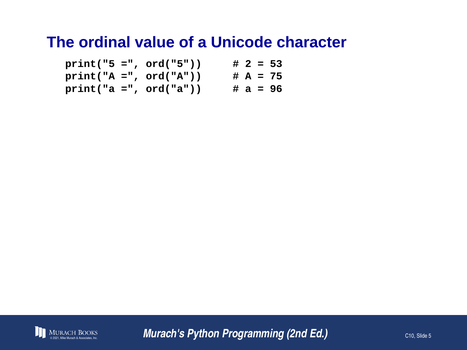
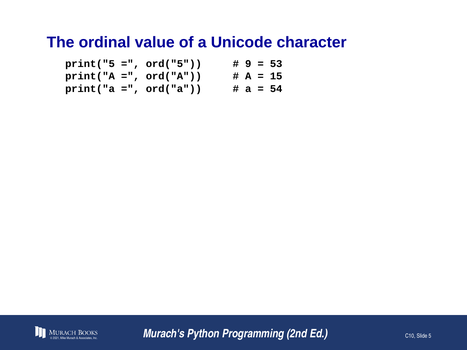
2: 2 -> 9
75: 75 -> 15
96: 96 -> 54
